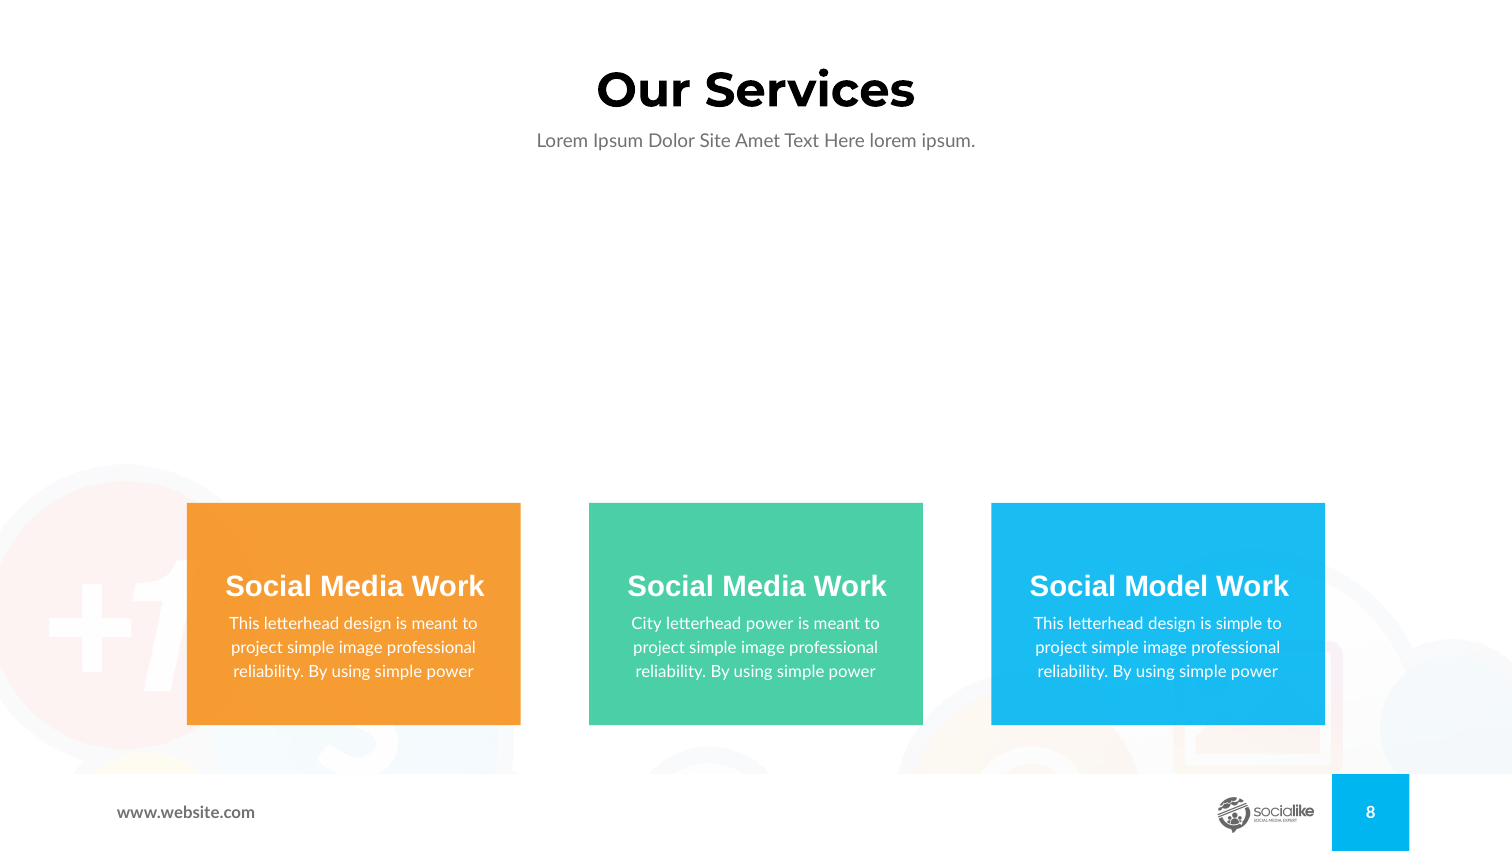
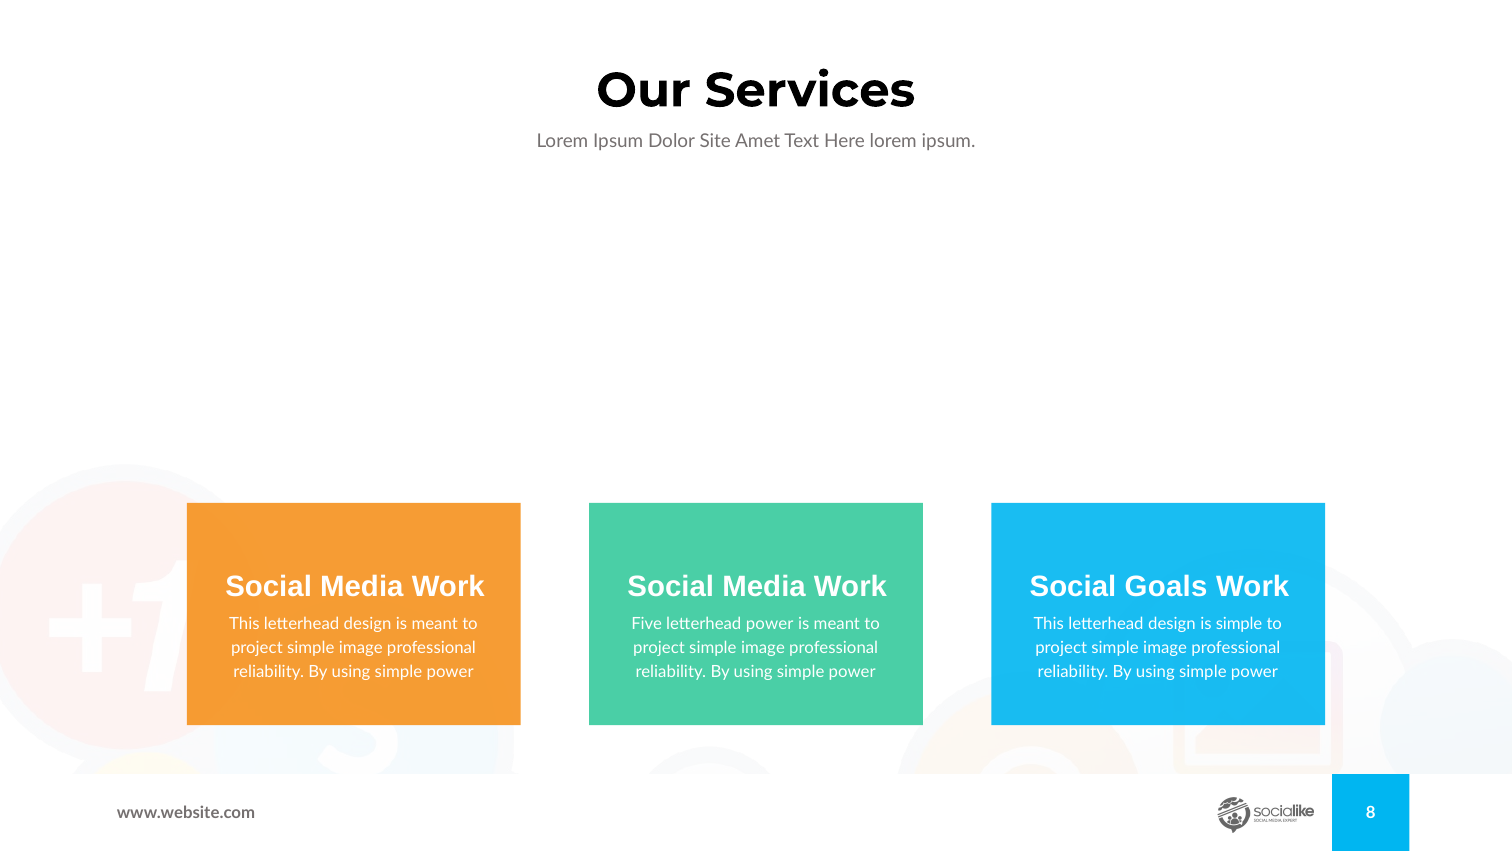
Model: Model -> Goals
City: City -> Five
